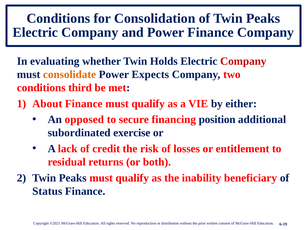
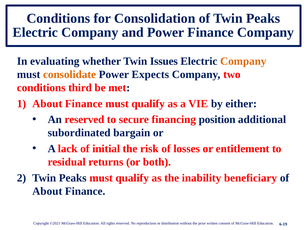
Holds: Holds -> Issues
Company at (243, 61) colour: red -> orange
An opposed: opposed -> reserved
exercise: exercise -> bargain
credit: credit -> initial
Status at (47, 191): Status -> About
